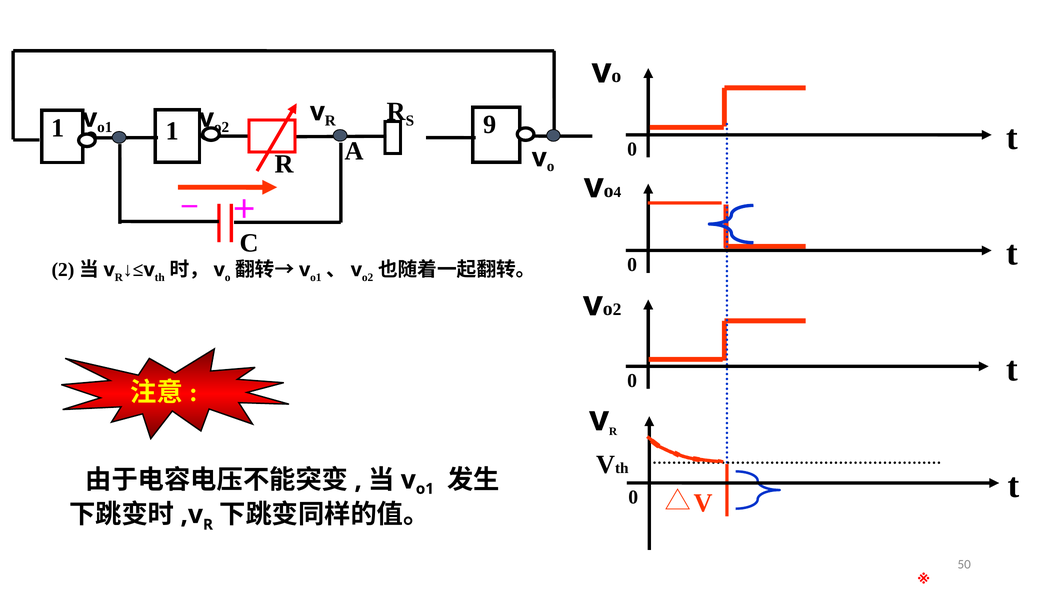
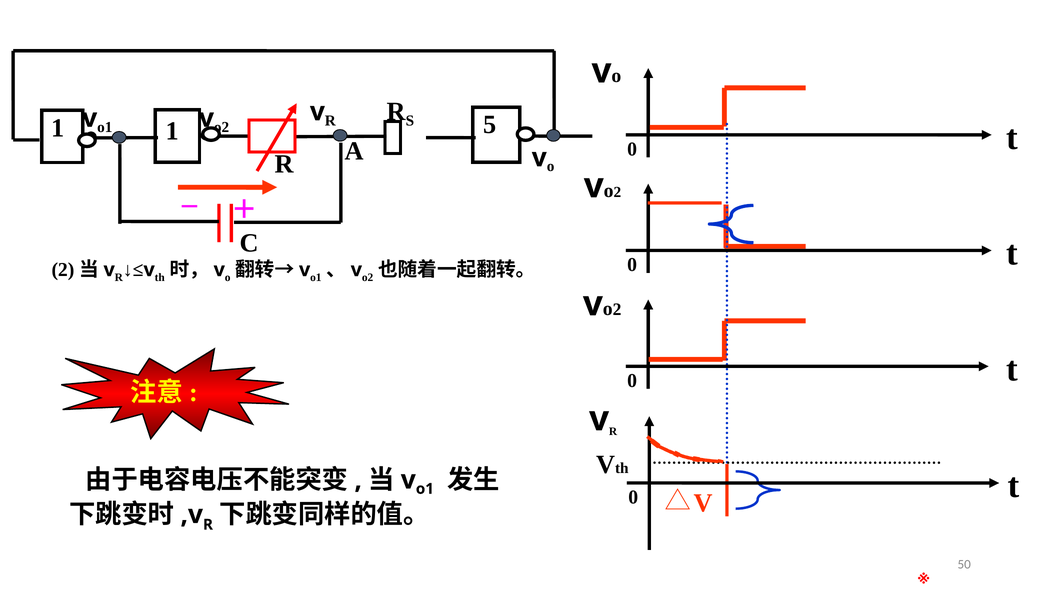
9: 9 -> 5
4: 4 -> 2
